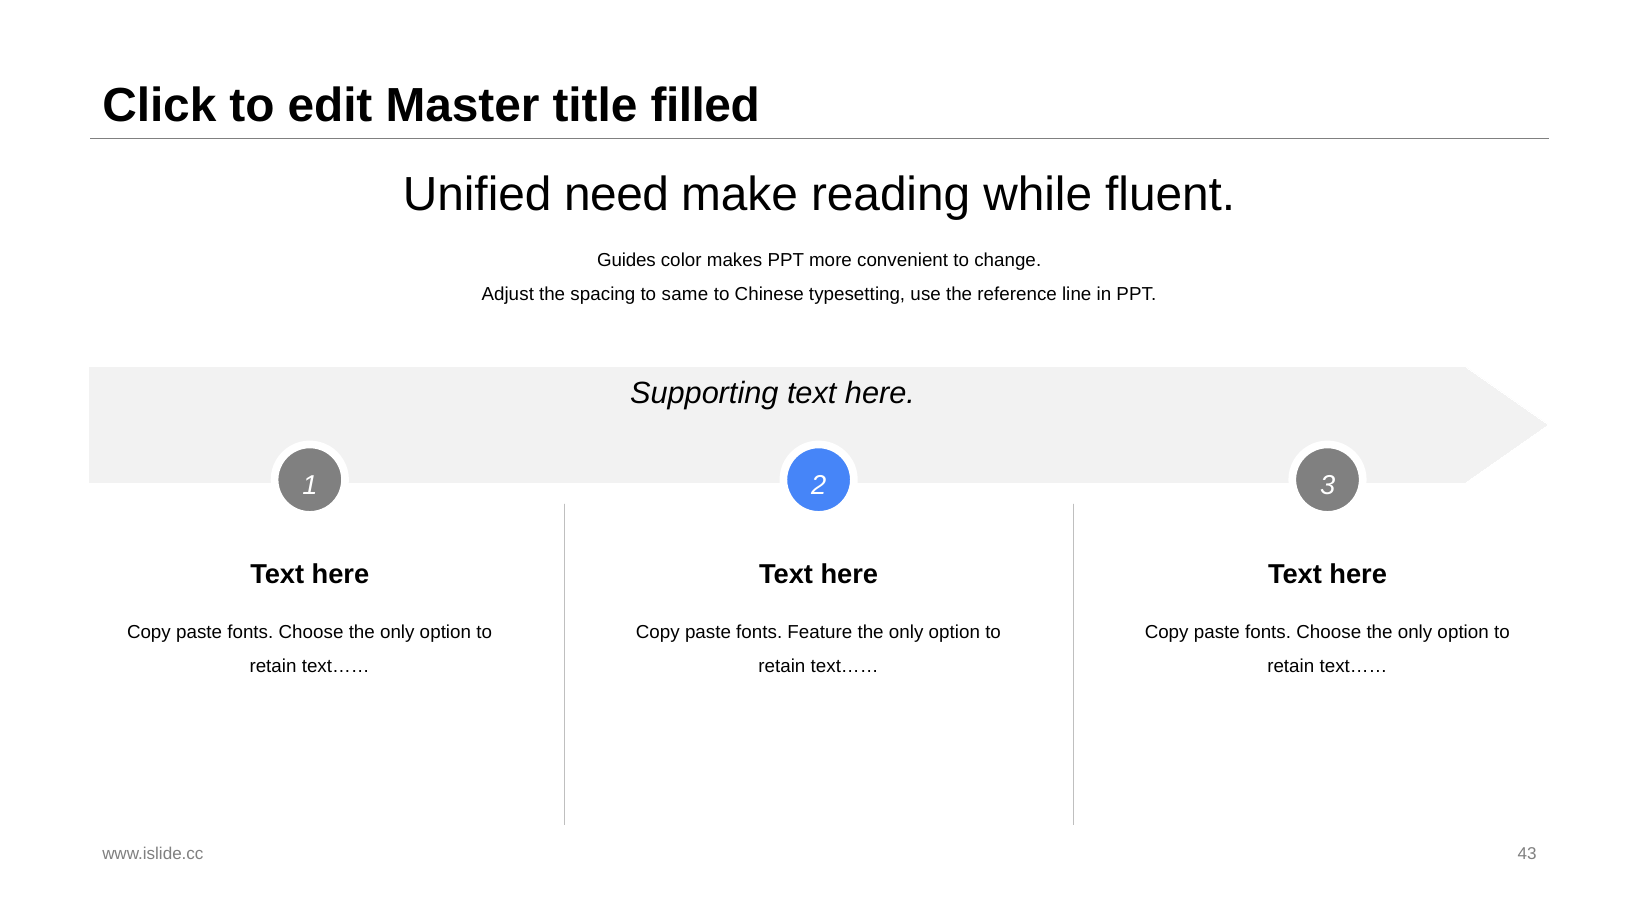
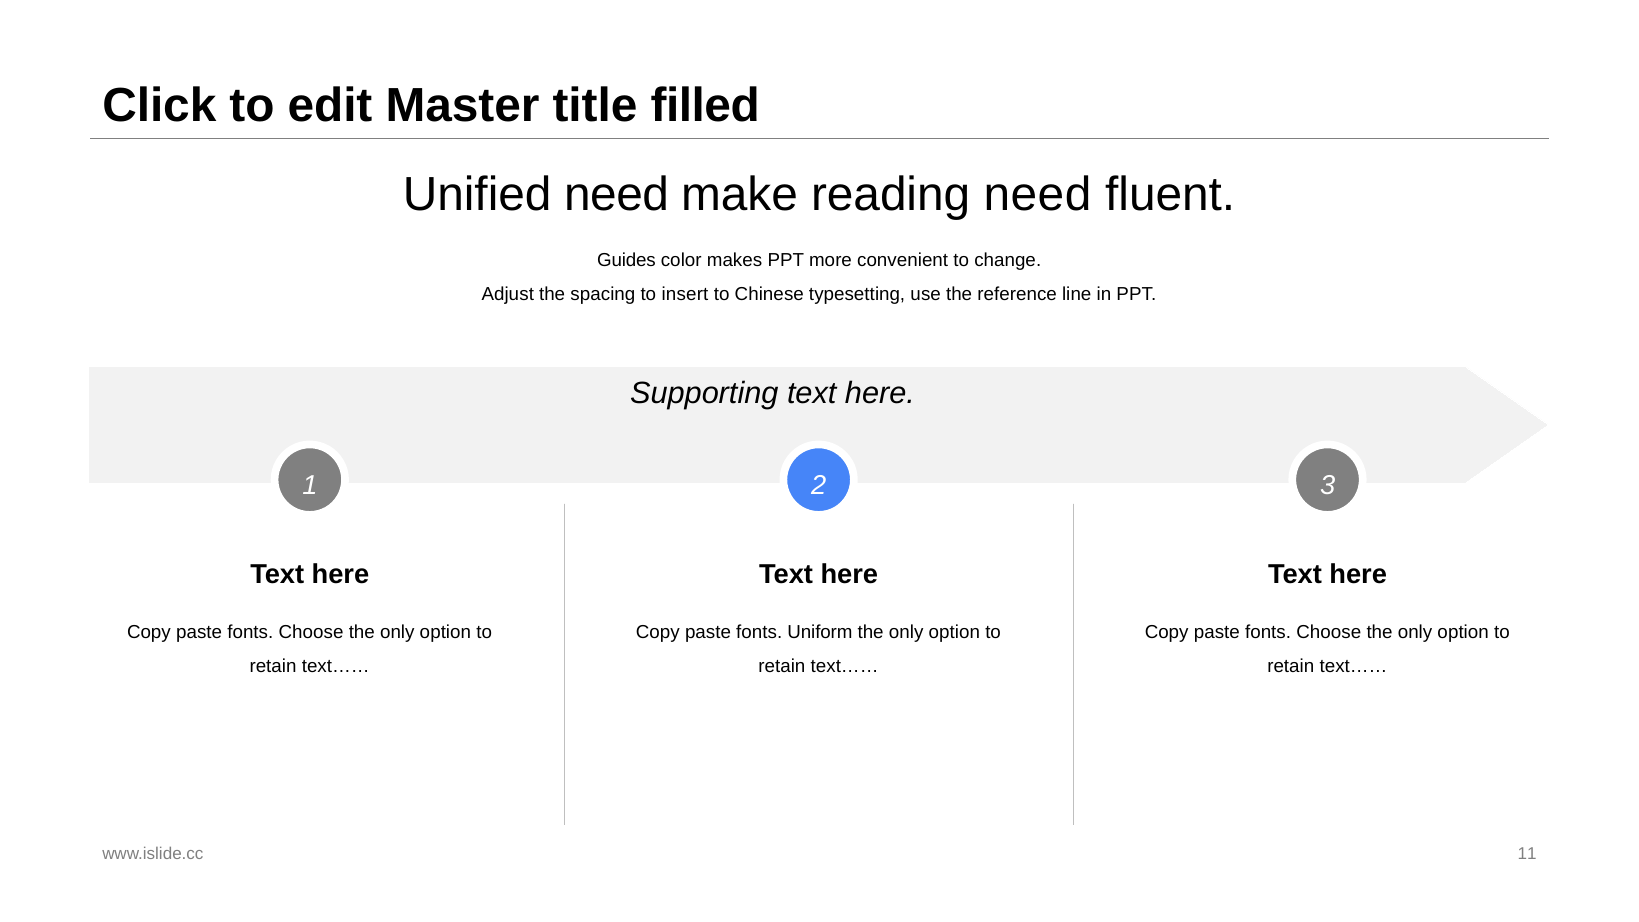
reading while: while -> need
same: same -> insert
Feature: Feature -> Uniform
43: 43 -> 11
